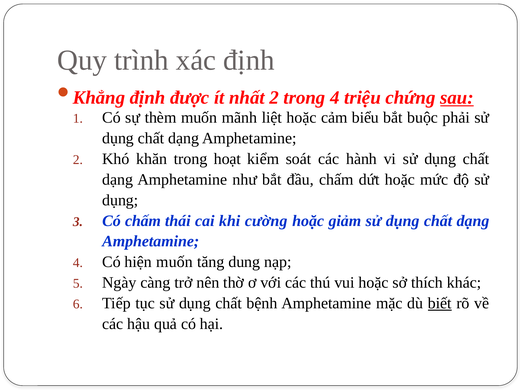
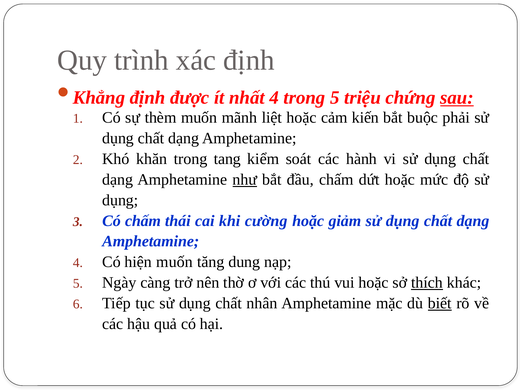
nhất 2: 2 -> 4
trong 4: 4 -> 5
biểu: biểu -> kiến
hoạt: hoạt -> tang
như underline: none -> present
thích underline: none -> present
bệnh: bệnh -> nhân
